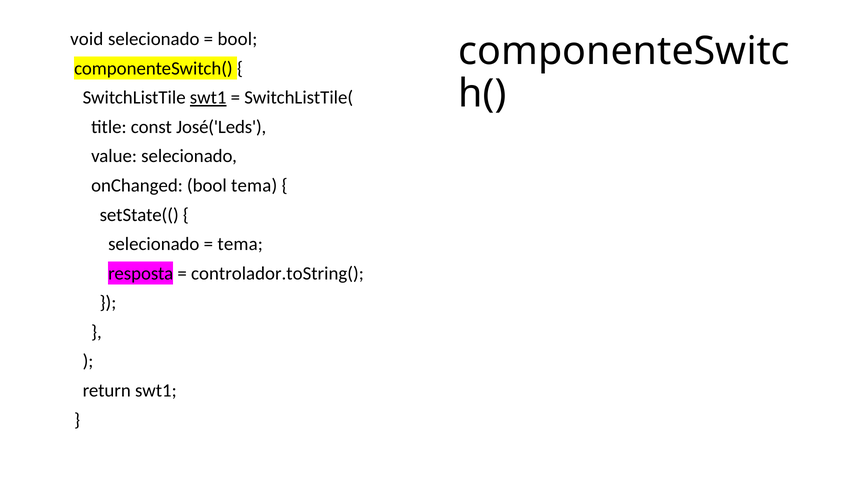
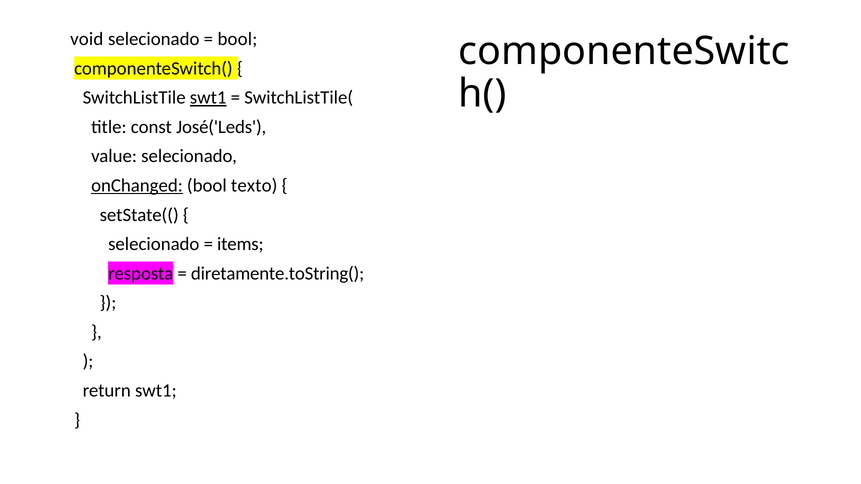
onChanged underline: none -> present
bool tema: tema -> texto
tema at (240, 244): tema -> items
controlador.toString(: controlador.toString( -> diretamente.toString(
